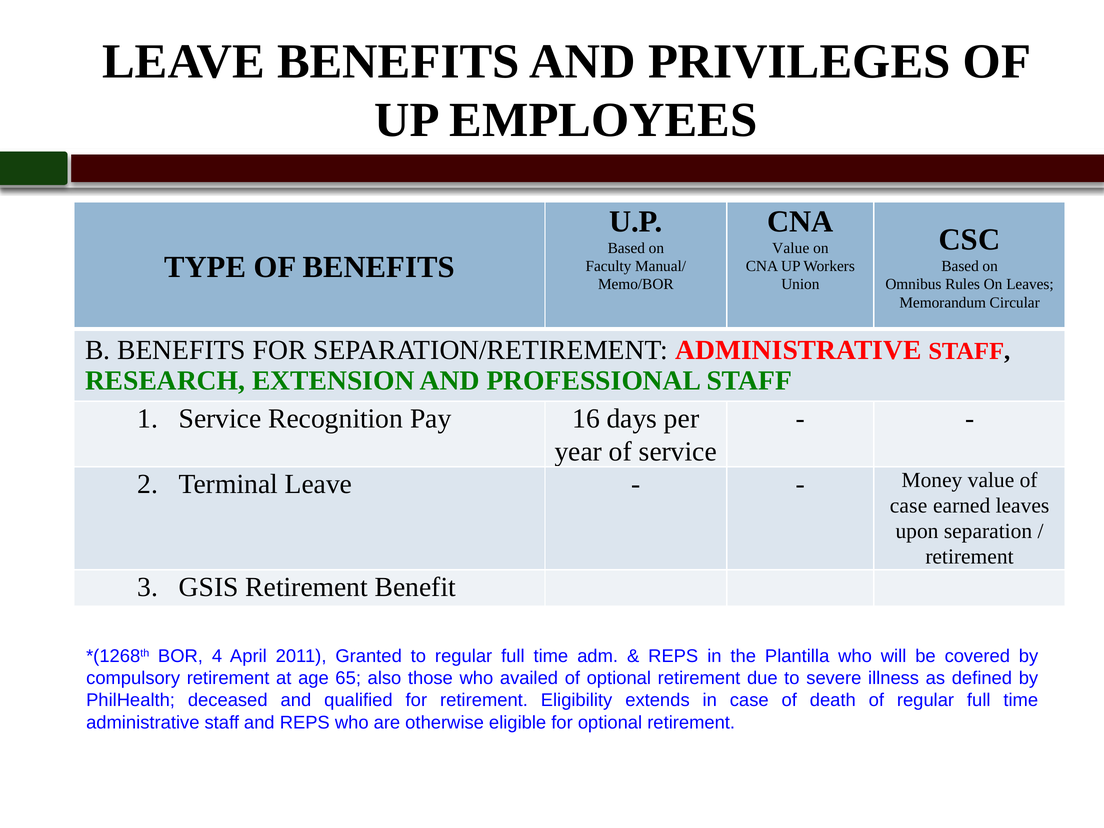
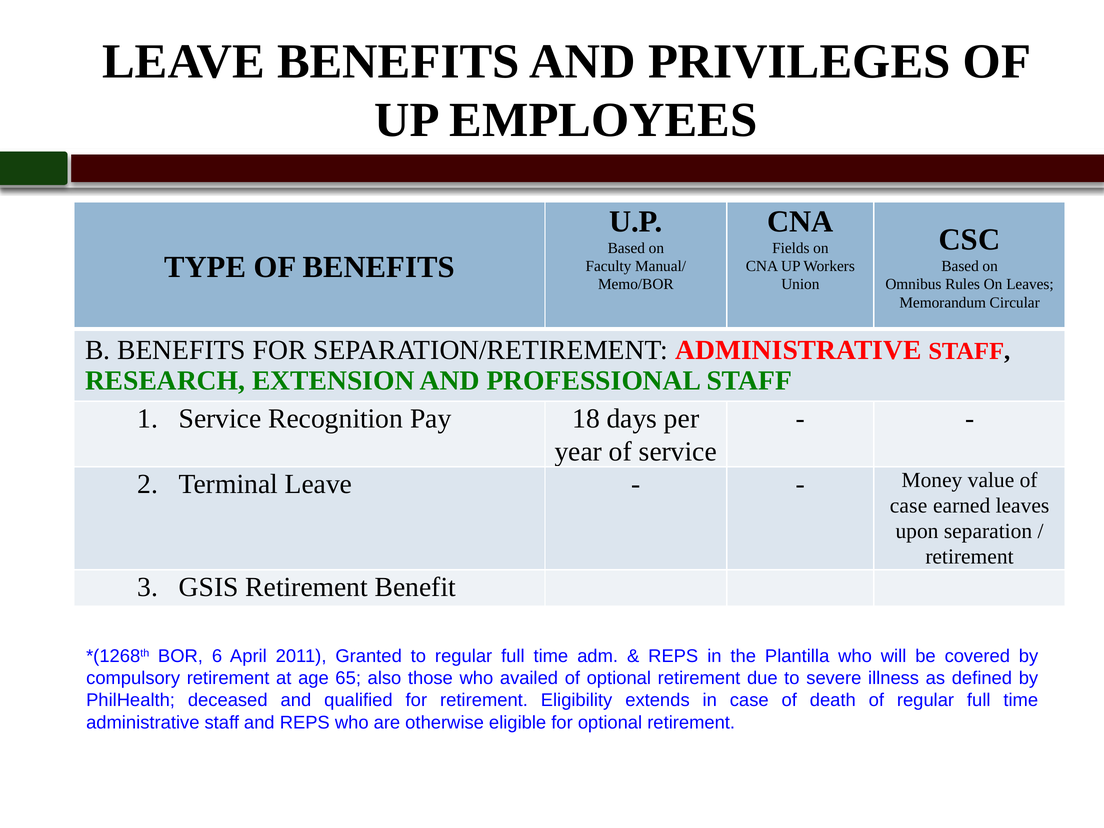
Value at (791, 248): Value -> Fields
16: 16 -> 18
4: 4 -> 6
